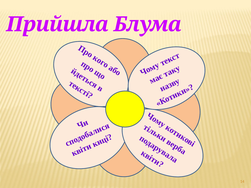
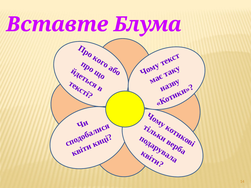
Прийшла: Прийшла -> Вставте
